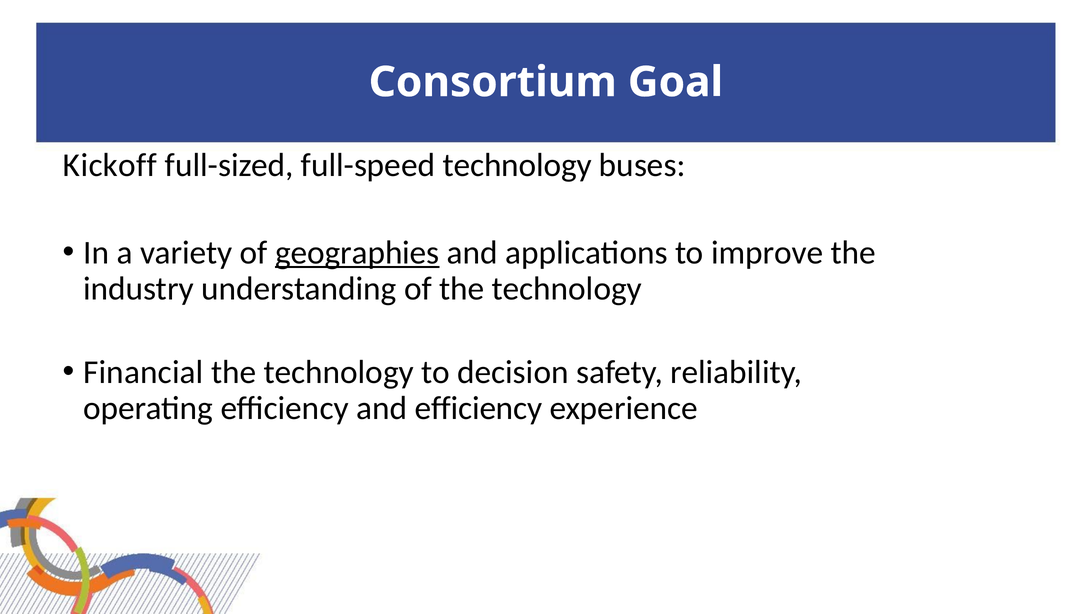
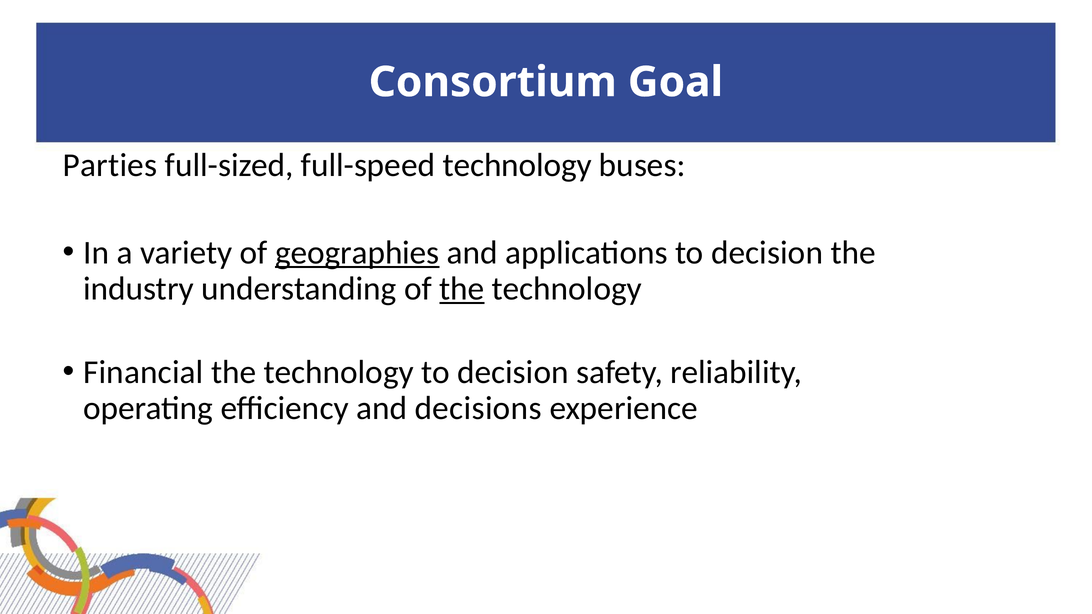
Kickoff: Kickoff -> Parties
applications to improve: improve -> decision
the at (462, 289) underline: none -> present
and efficiency: efficiency -> decisions
